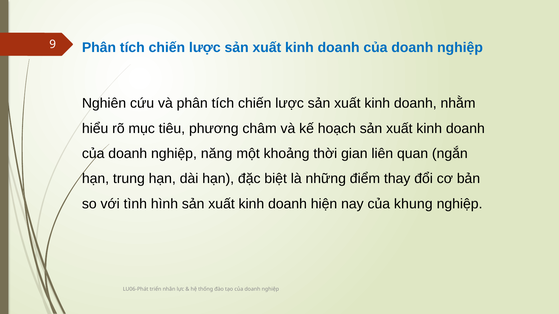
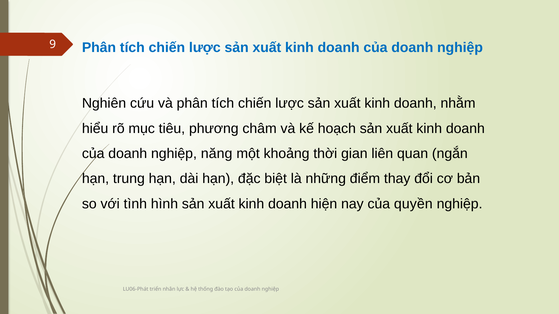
khung: khung -> quyền
